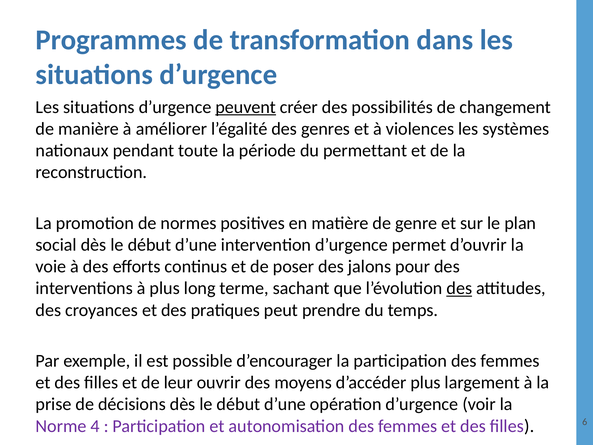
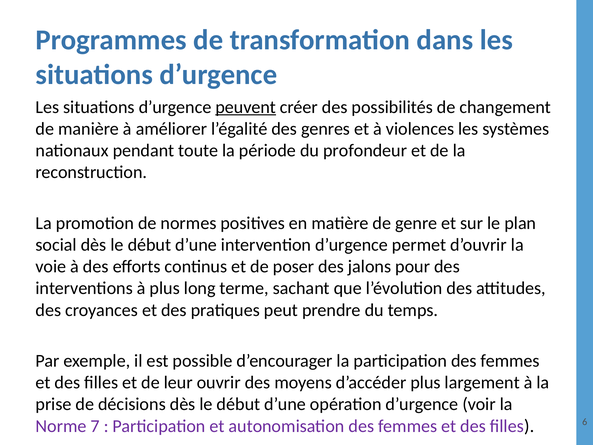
permettant: permettant -> profondeur
des at (459, 288) underline: present -> none
4: 4 -> 7
